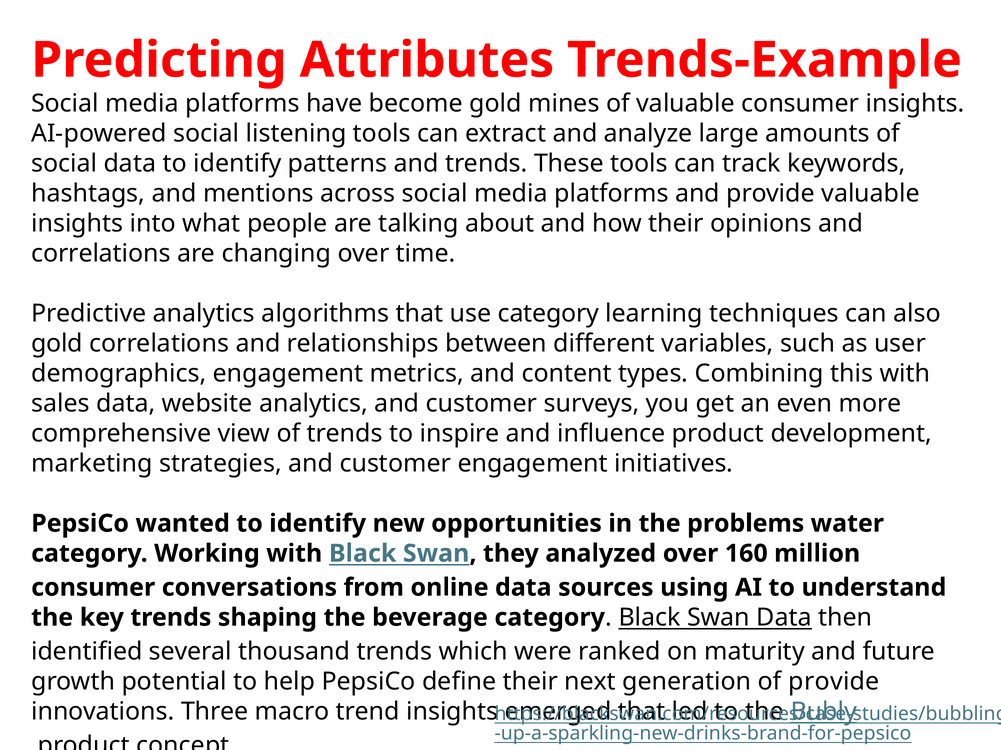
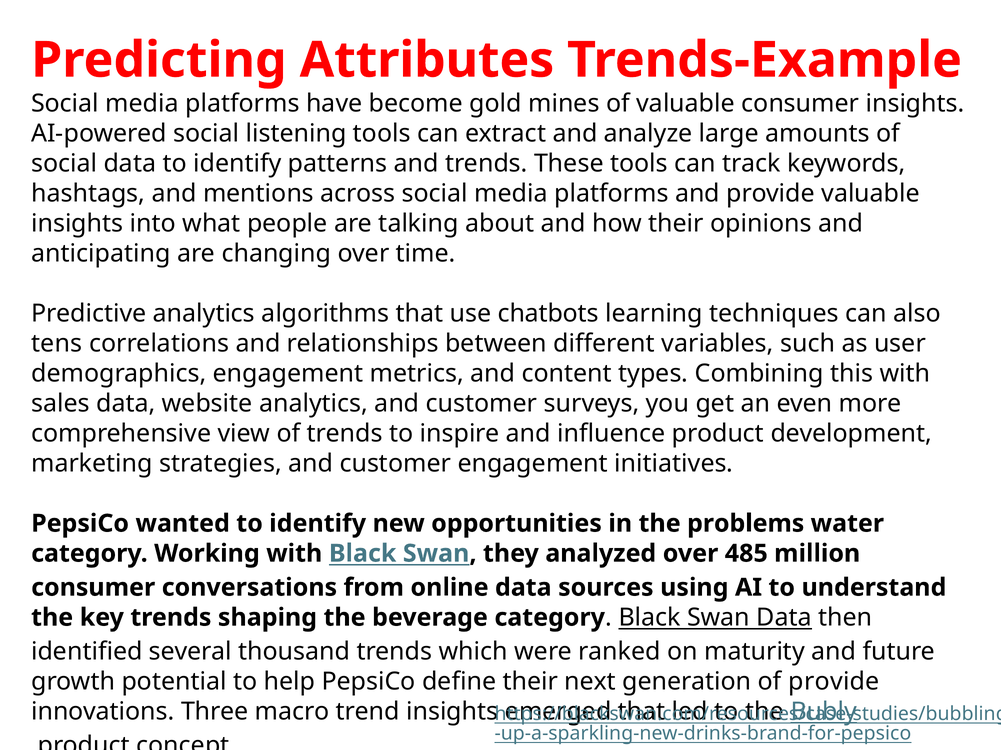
correlations at (101, 254): correlations -> anticipating
use category: category -> chatbots
gold at (57, 344): gold -> tens
160: 160 -> 485
